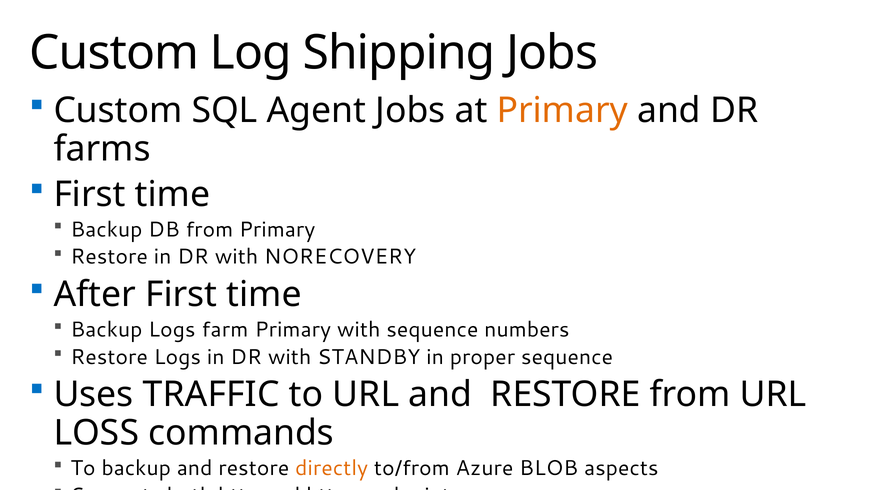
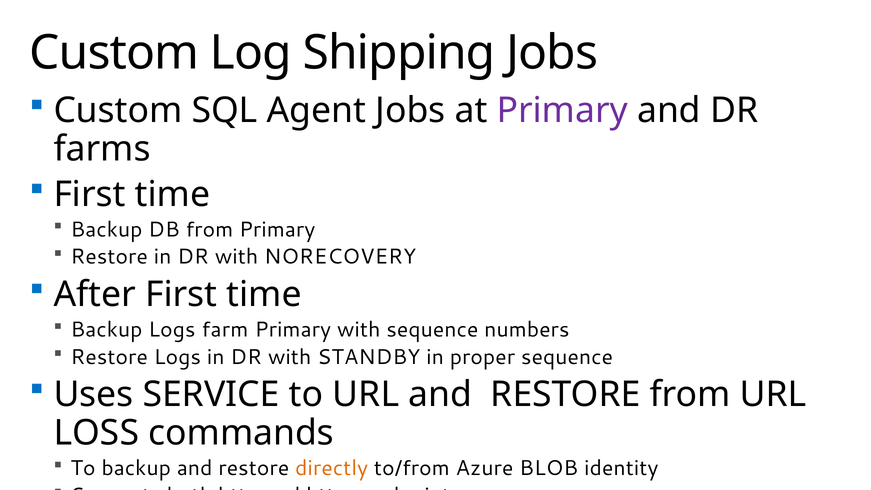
Primary at (562, 110) colour: orange -> purple
TRAFFIC: TRAFFIC -> SERVICE
aspects: aspects -> identity
